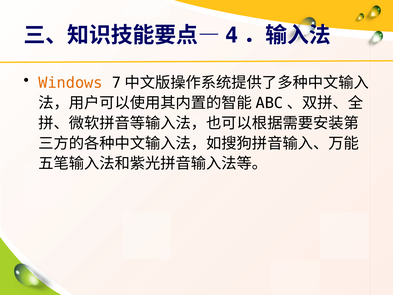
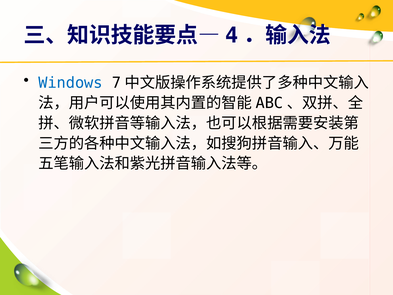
Windows colour: orange -> blue
